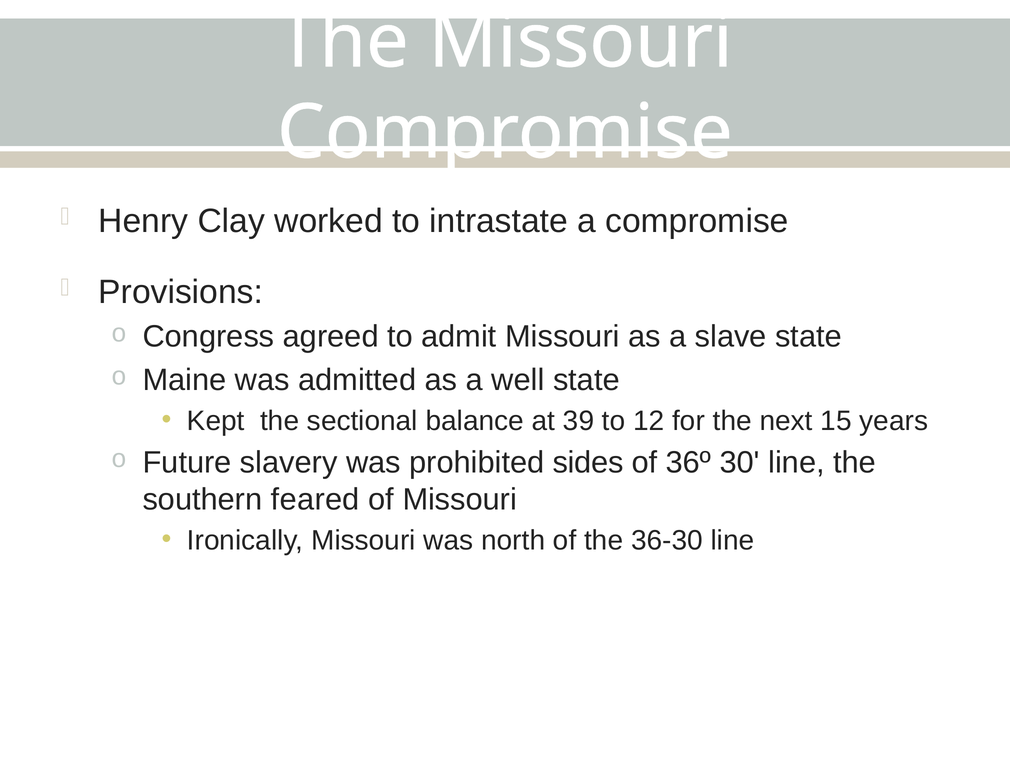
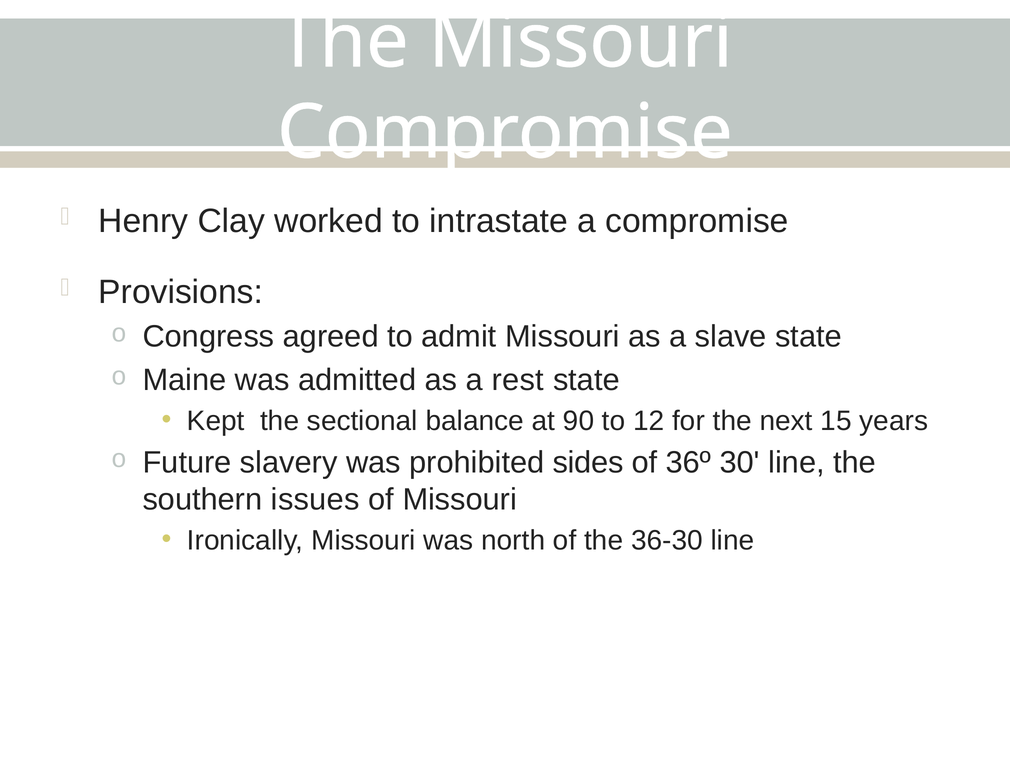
well: well -> rest
39: 39 -> 90
feared: feared -> issues
